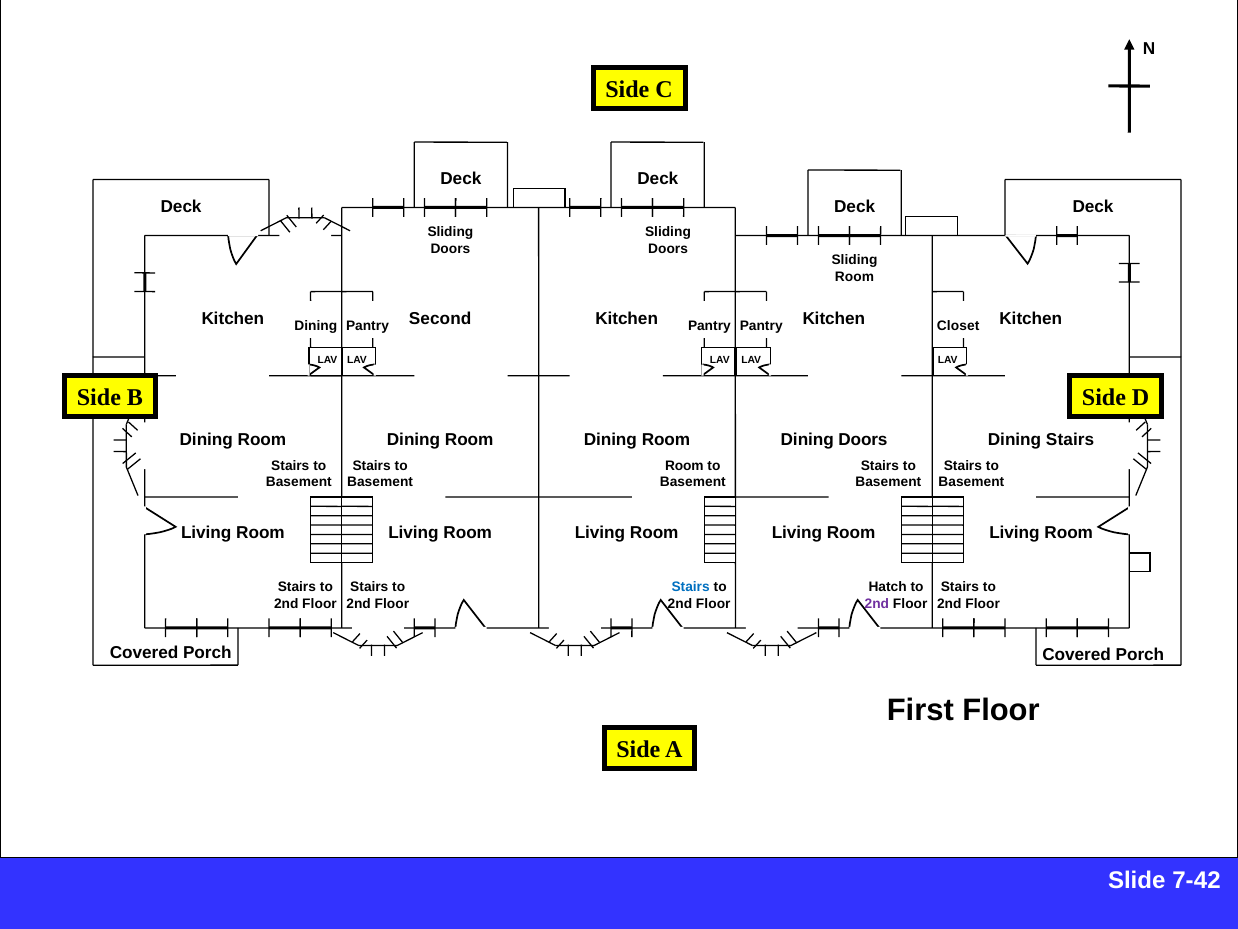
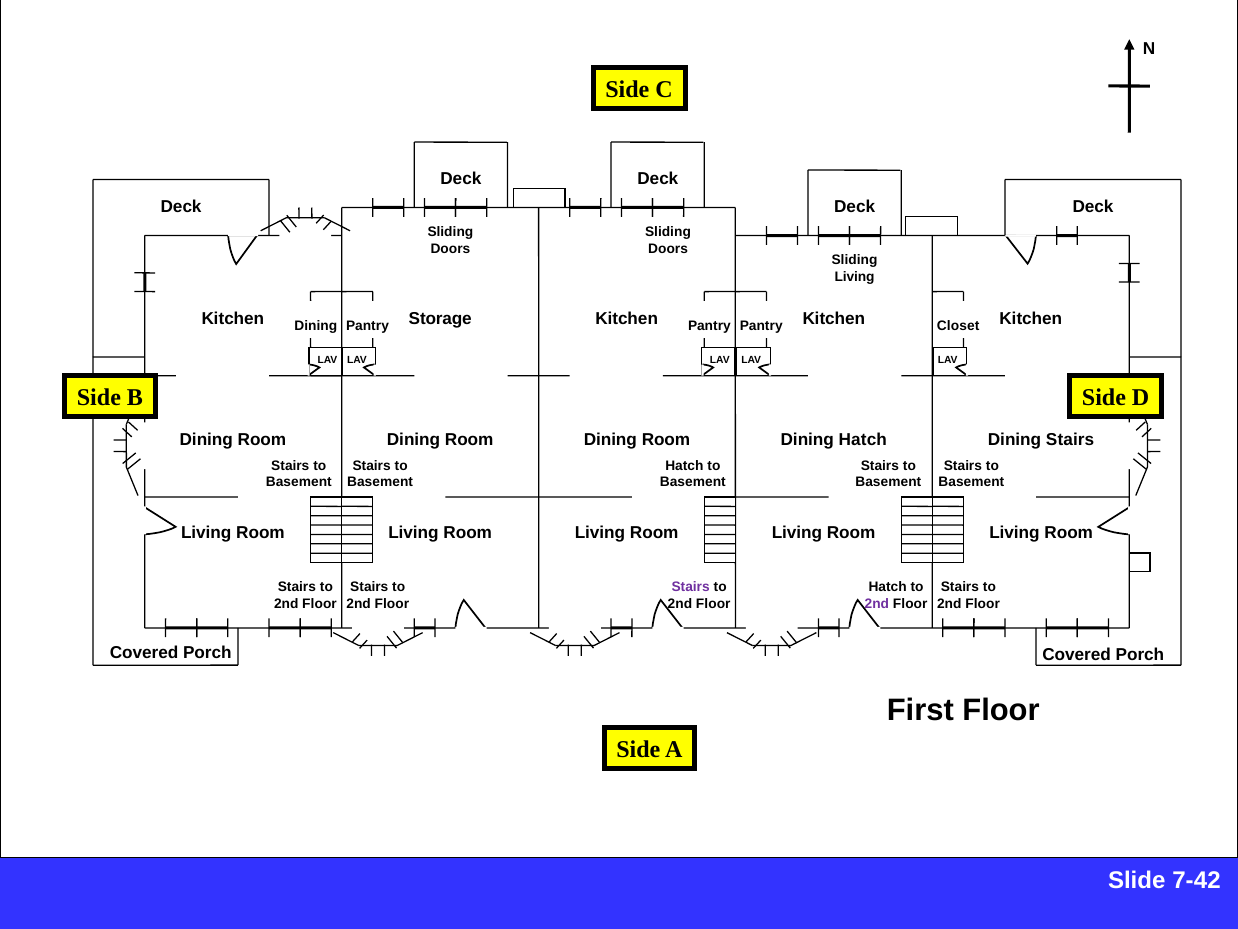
Room at (855, 277): Room -> Living
Second: Second -> Storage
Dining Doors: Doors -> Hatch
Room at (684, 465): Room -> Hatch
Stairs at (691, 587) colour: blue -> purple
